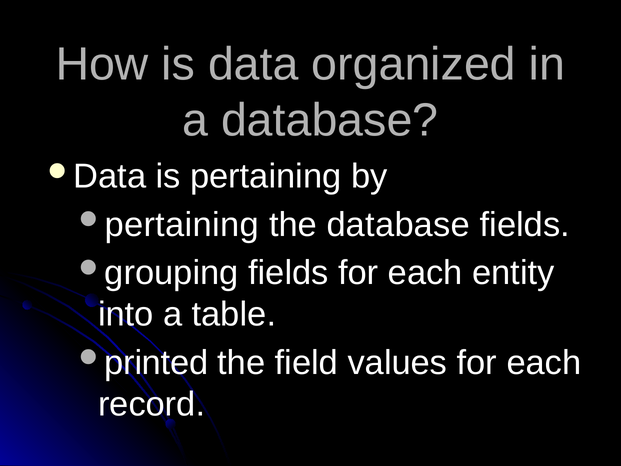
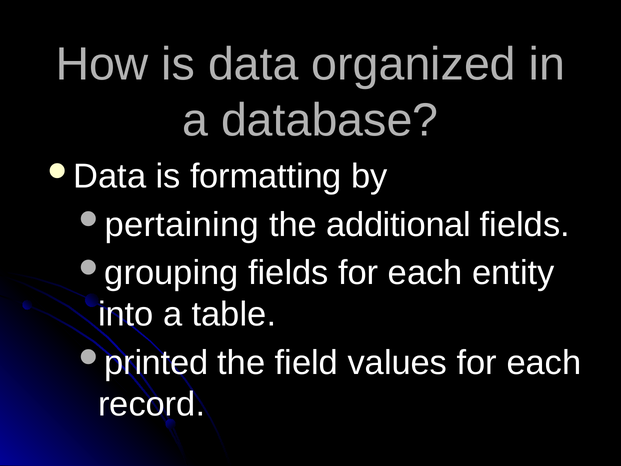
is pertaining: pertaining -> formatting
the database: database -> additional
